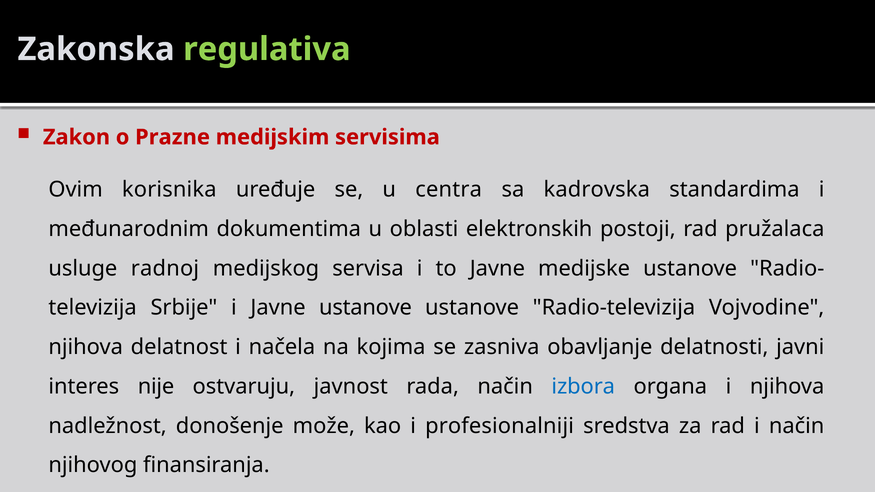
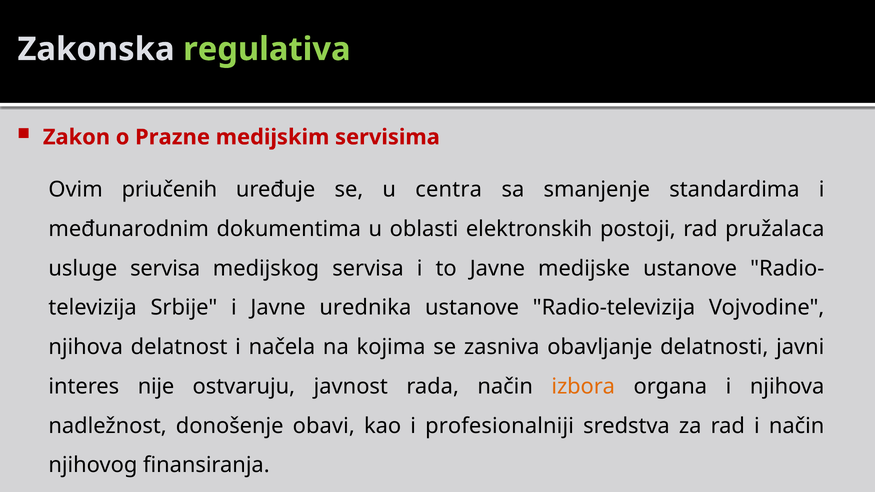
korisnika: korisnika -> priučenih
kadrovska: kadrovska -> smanjenje
usluge radnoj: radnoj -> servisa
Javne ustanove: ustanove -> urednika
izbora colour: blue -> orange
može: može -> obavi
